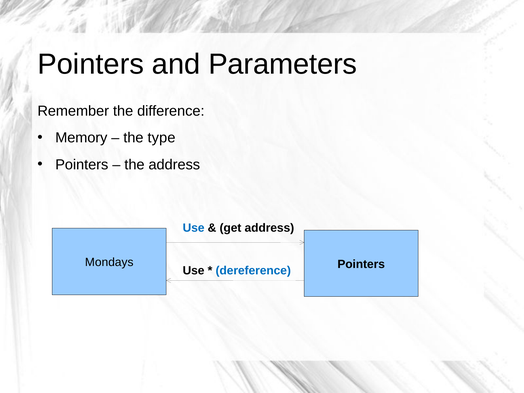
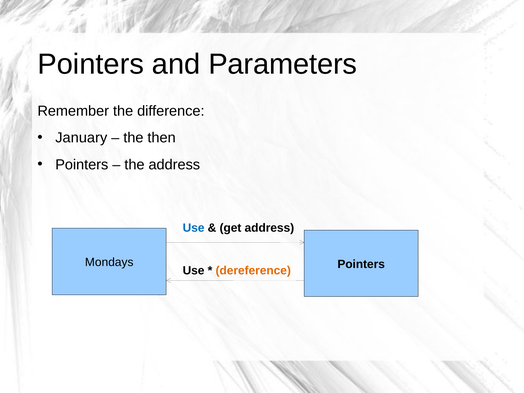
Memory: Memory -> January
type: type -> then
dereference colour: blue -> orange
